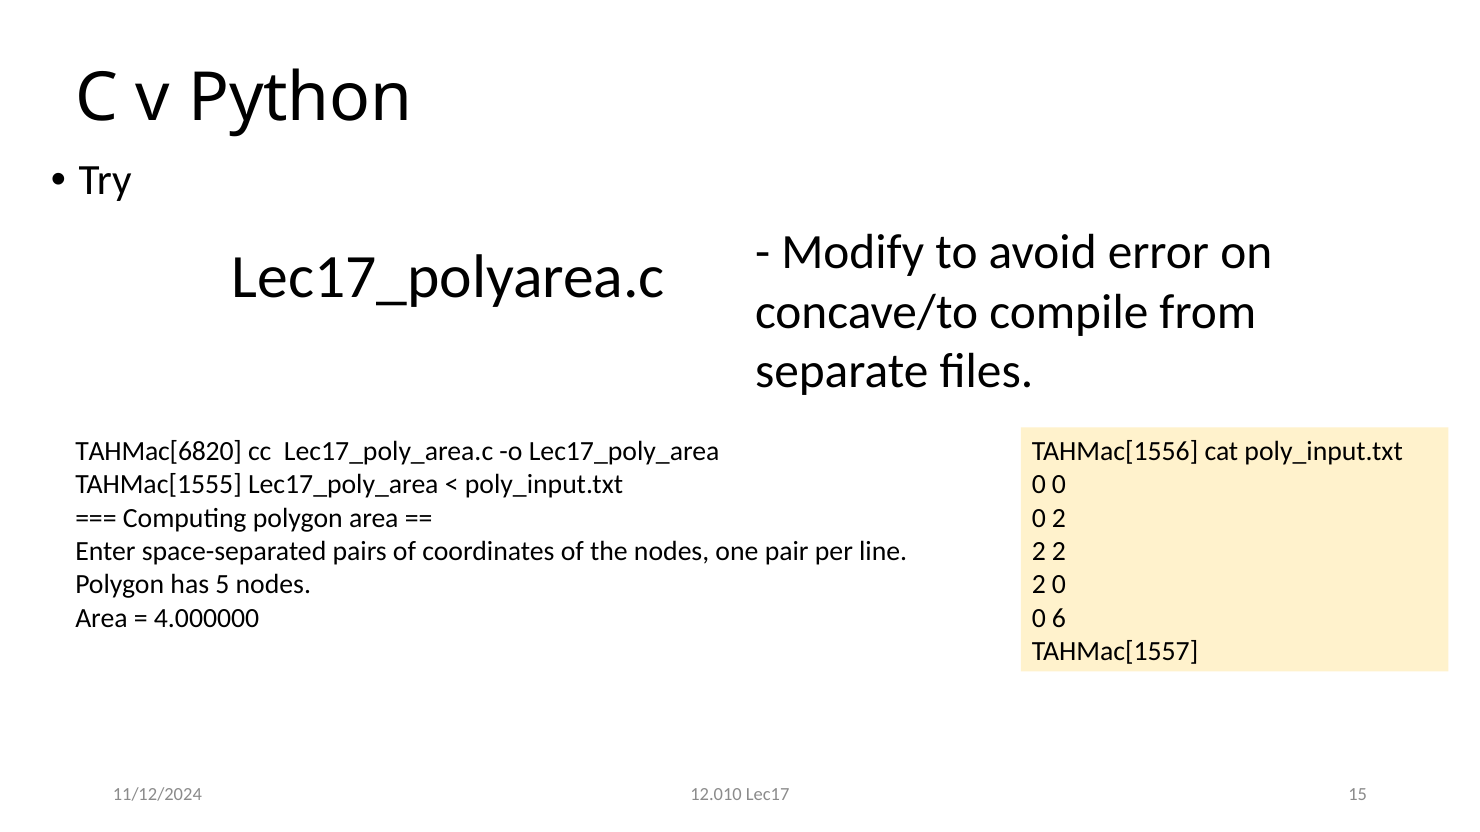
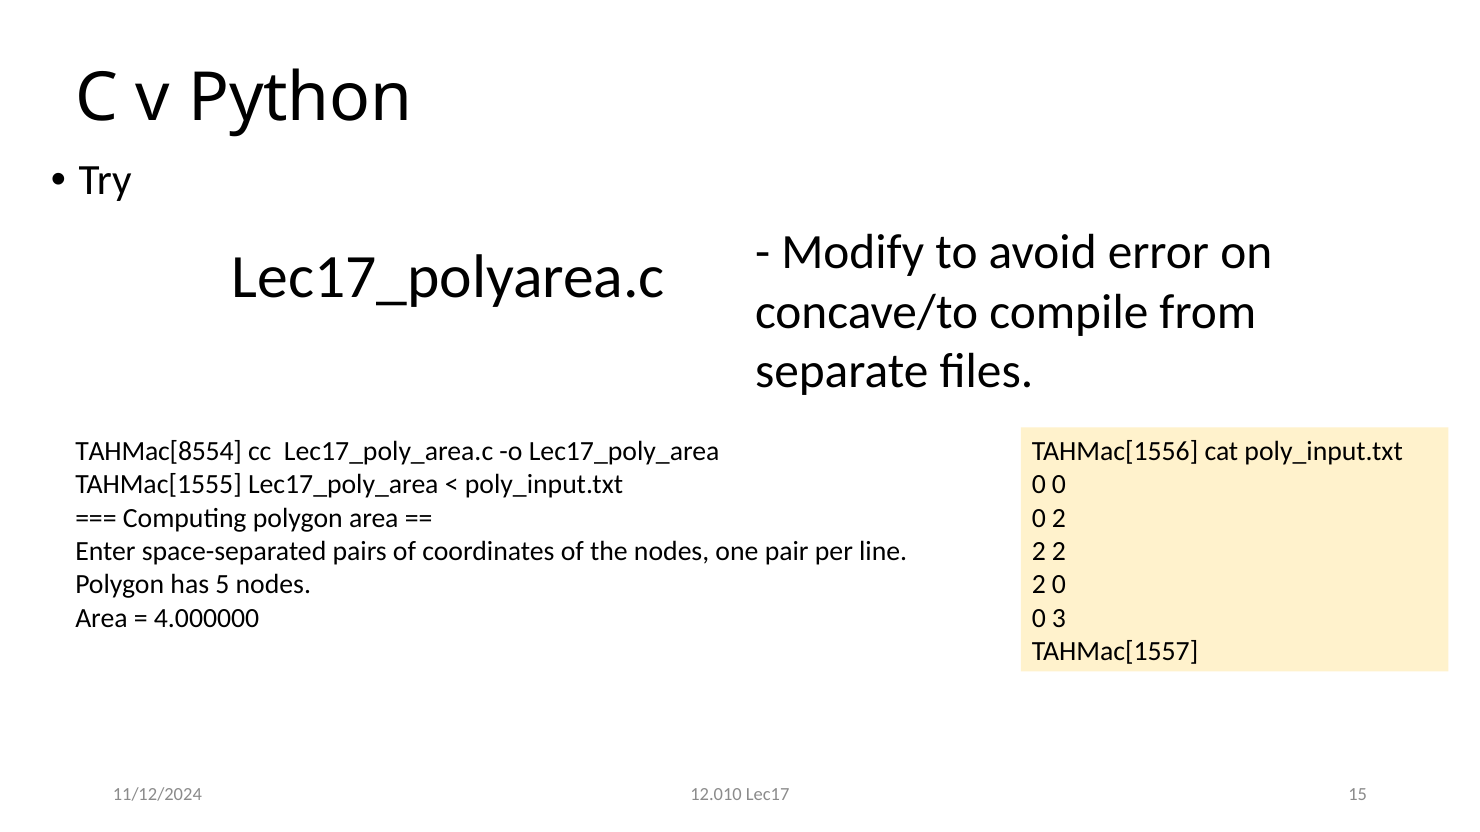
TAHMac[6820: TAHMac[6820 -> TAHMac[8554
6: 6 -> 3
